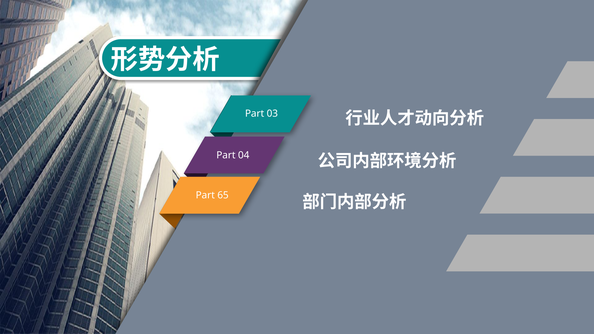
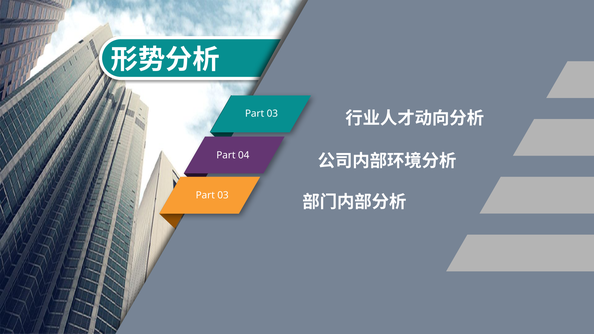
65 at (223, 195): 65 -> 03
